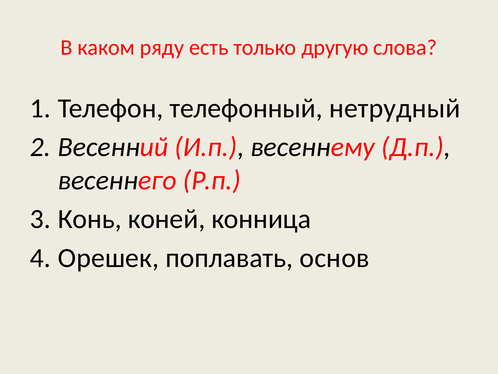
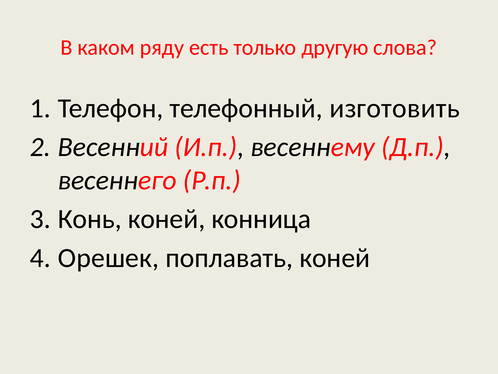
нетрудный: нетрудный -> изготовить
поплавать основ: основ -> коней
